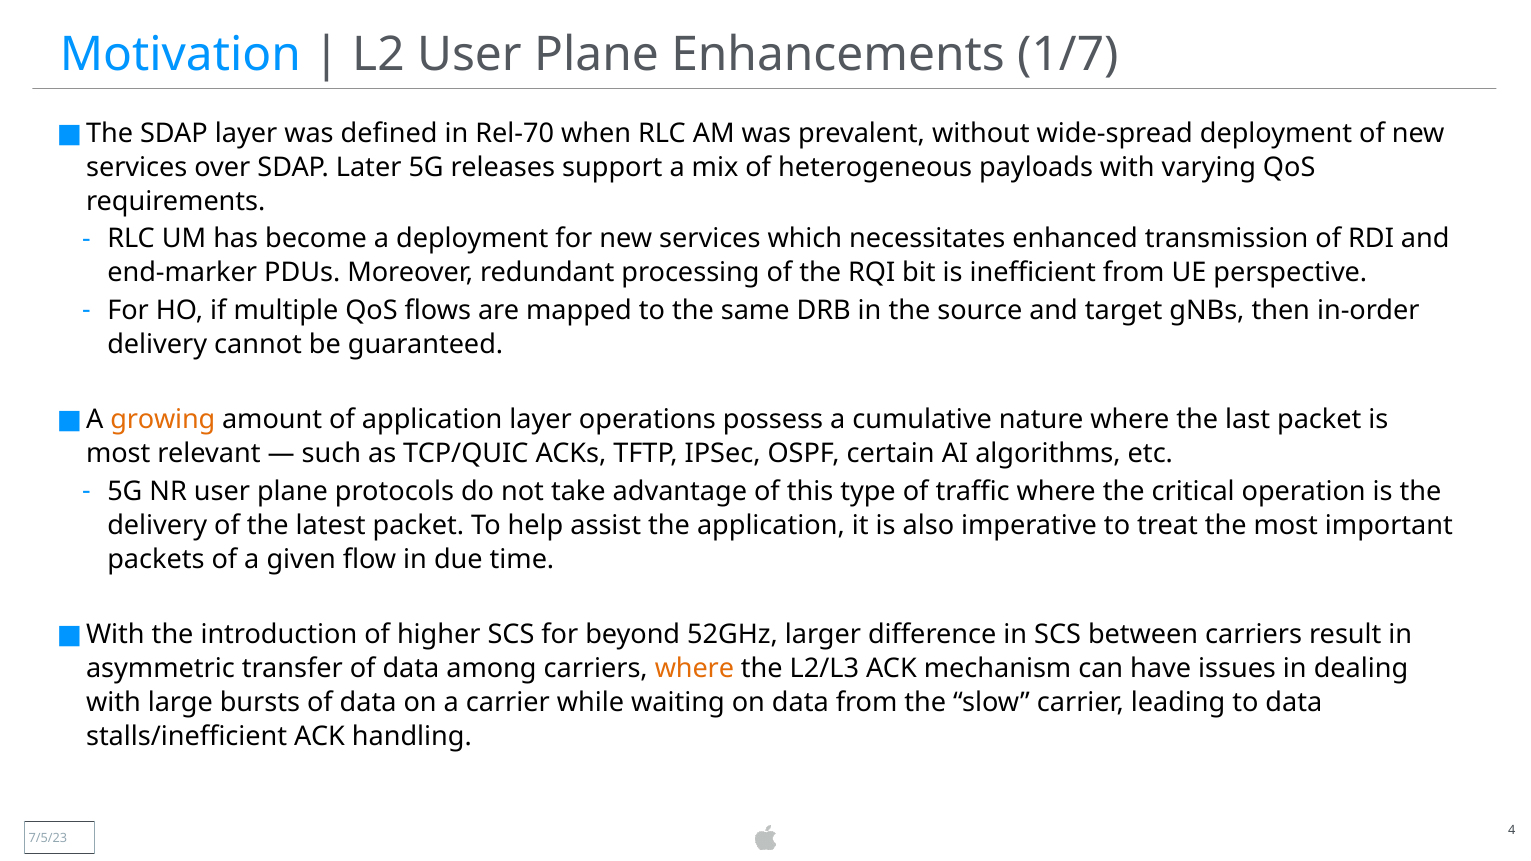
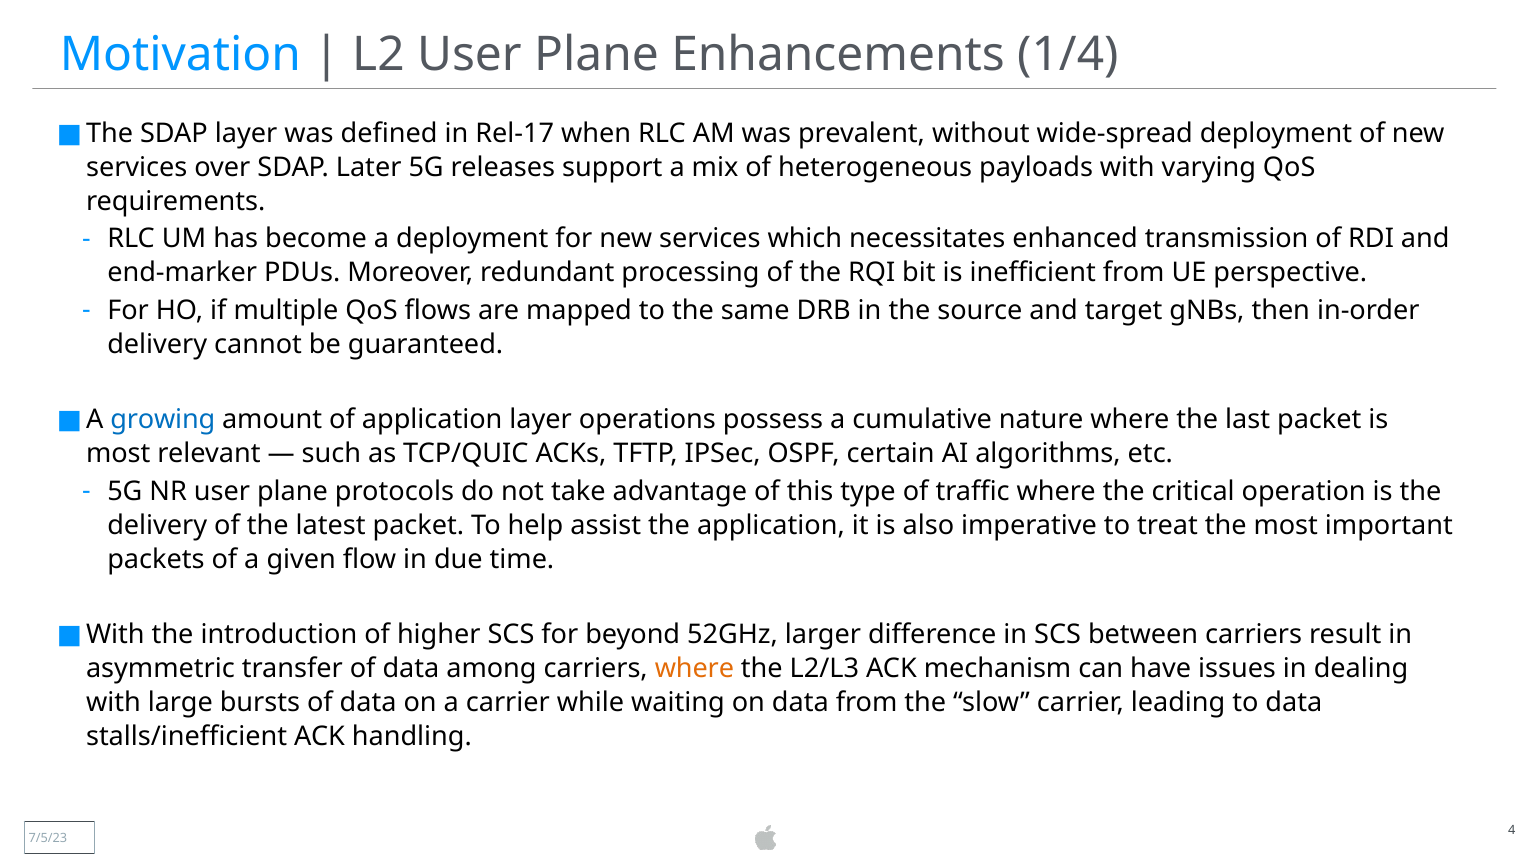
1/7: 1/7 -> 1/4
Rel-70: Rel-70 -> Rel-17
growing colour: orange -> blue
